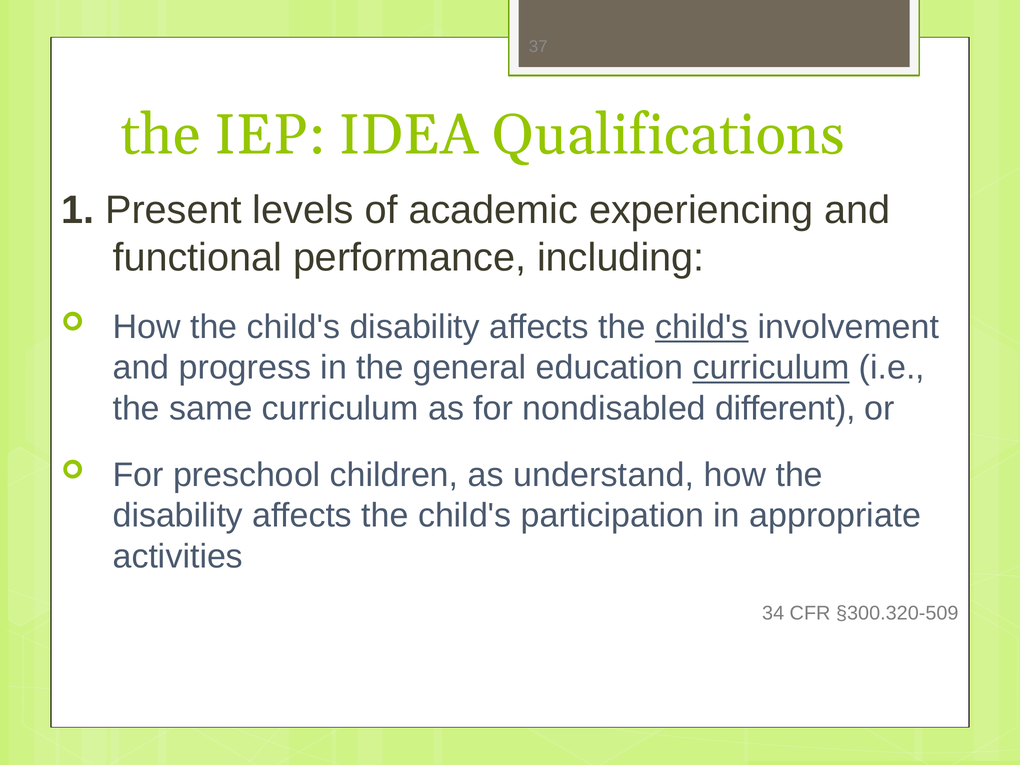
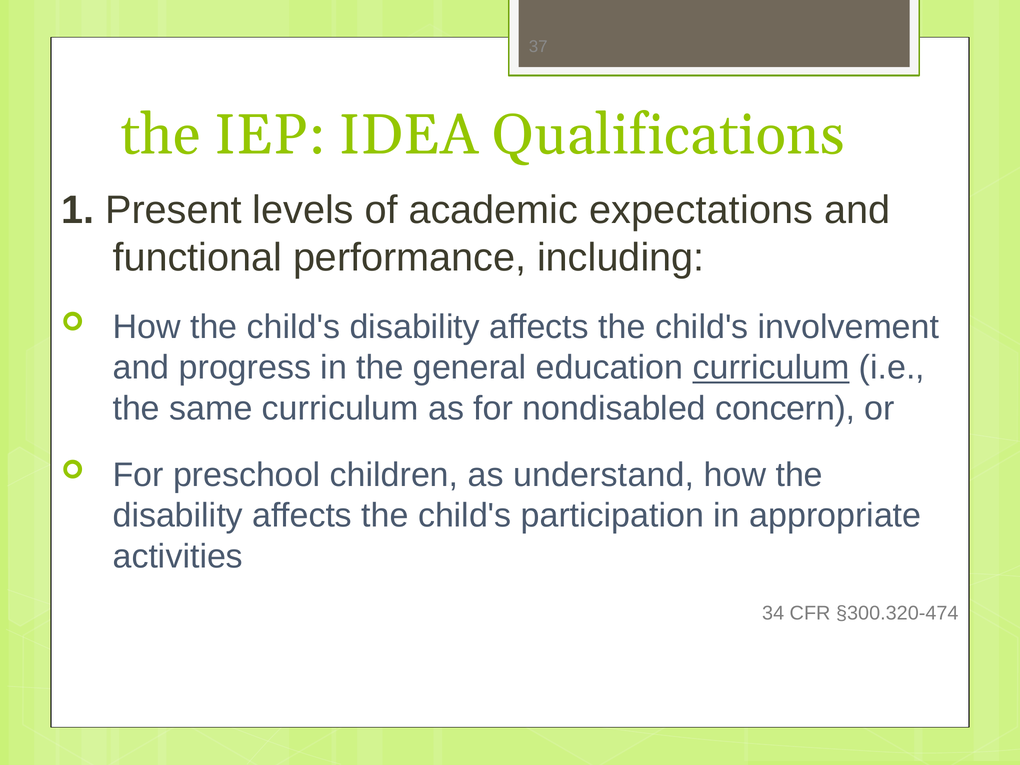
experiencing: experiencing -> expectations
child's at (702, 327) underline: present -> none
different: different -> concern
§300.320-509: §300.320-509 -> §300.320-474
